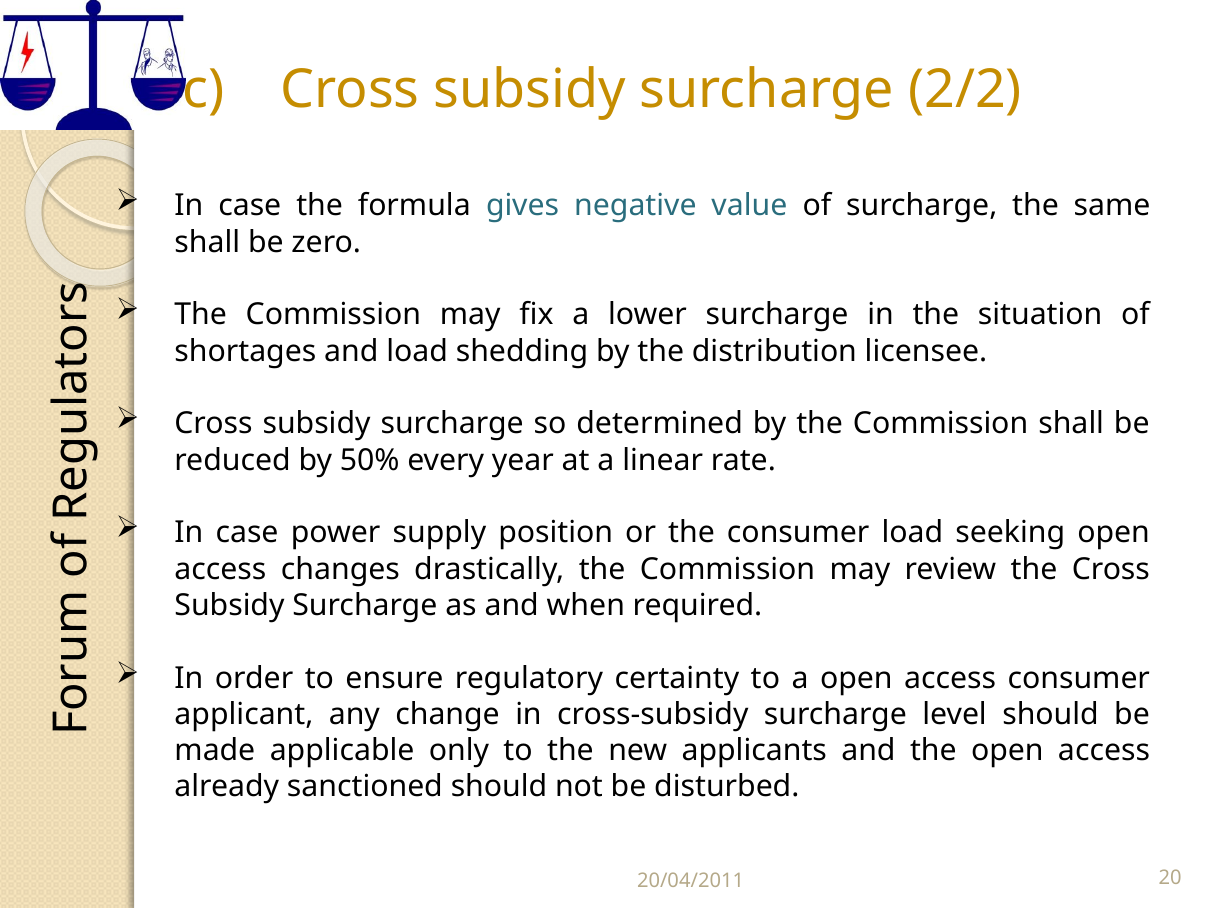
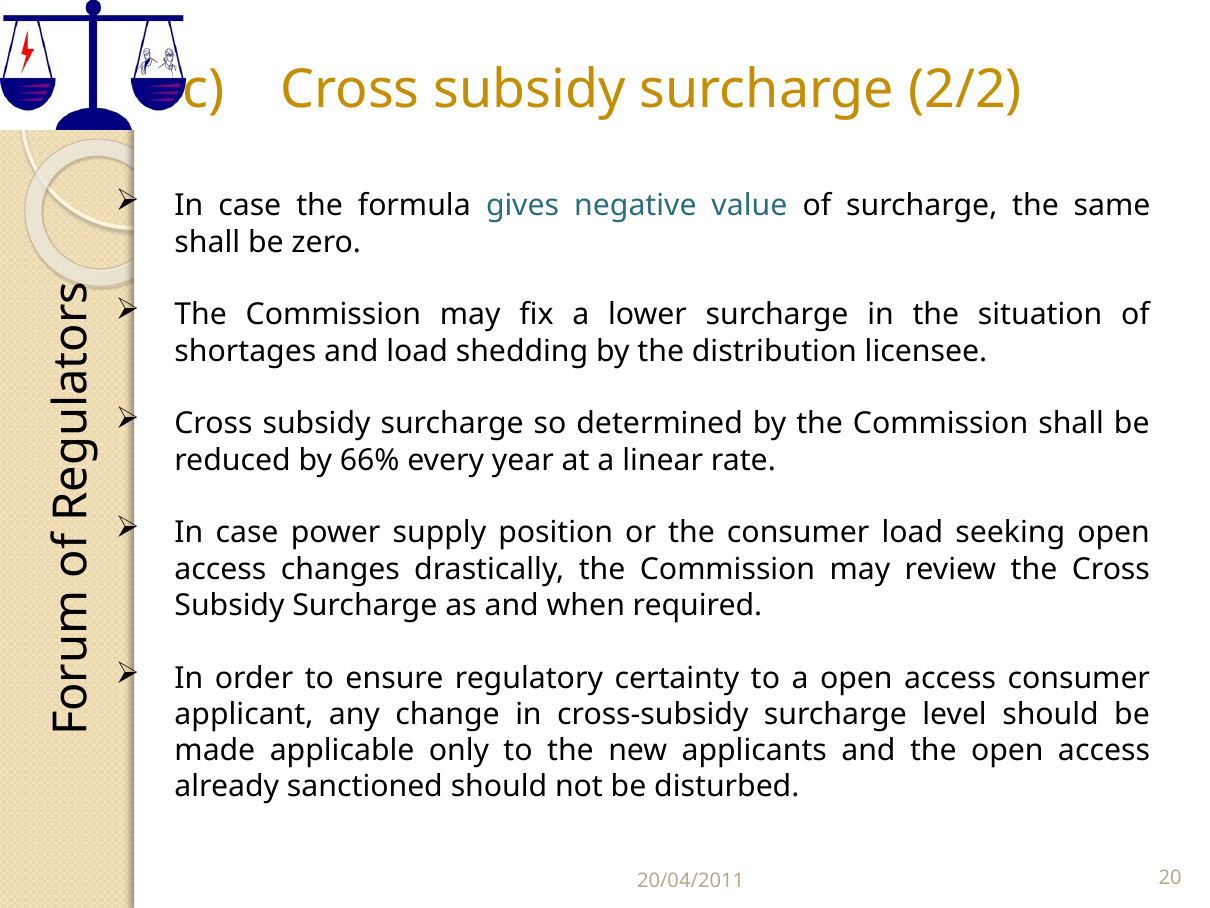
50%: 50% -> 66%
